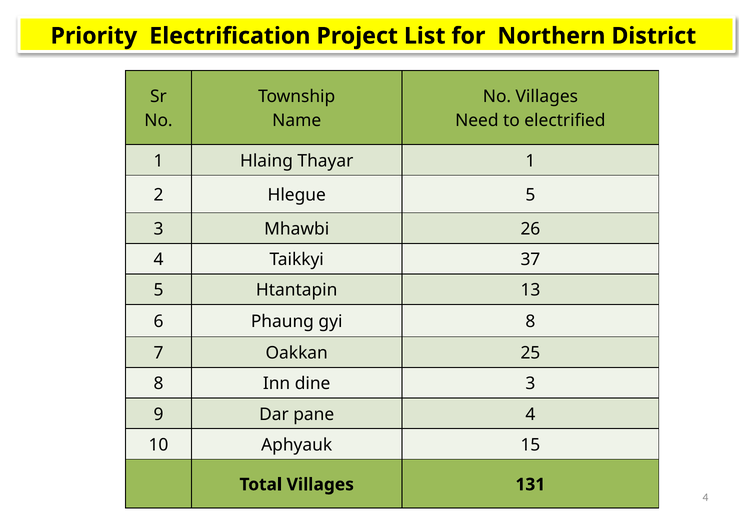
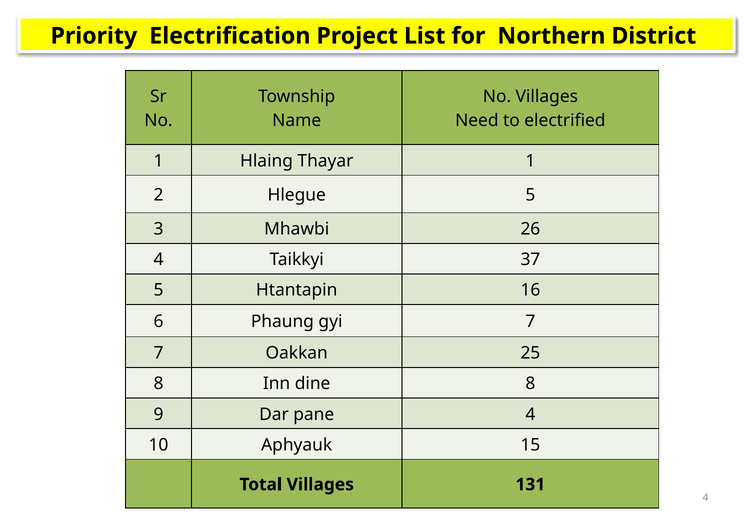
13: 13 -> 16
gyi 8: 8 -> 7
dine 3: 3 -> 8
